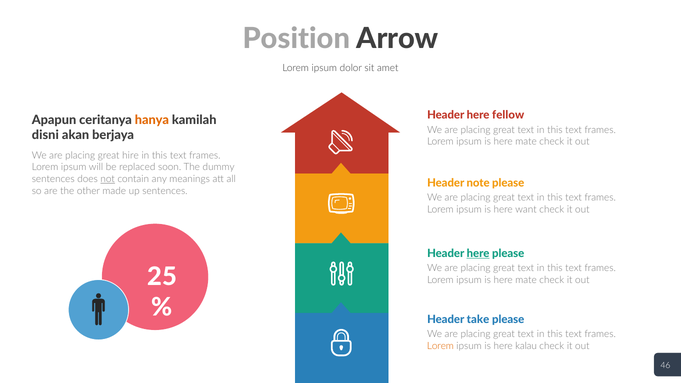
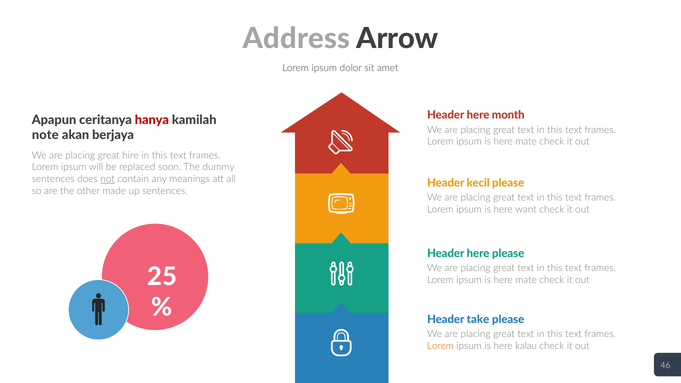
Position: Position -> Address
fellow: fellow -> month
hanya colour: orange -> red
disni: disni -> note
note: note -> kecil
here at (478, 253) underline: present -> none
